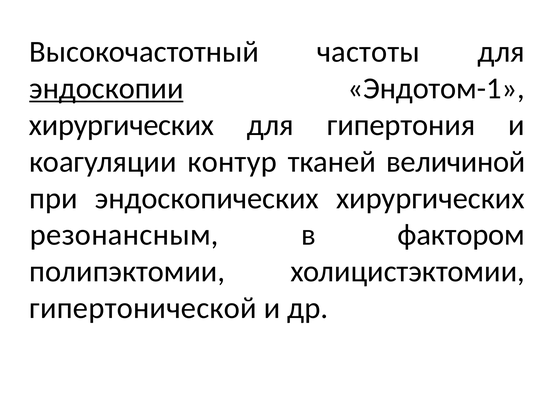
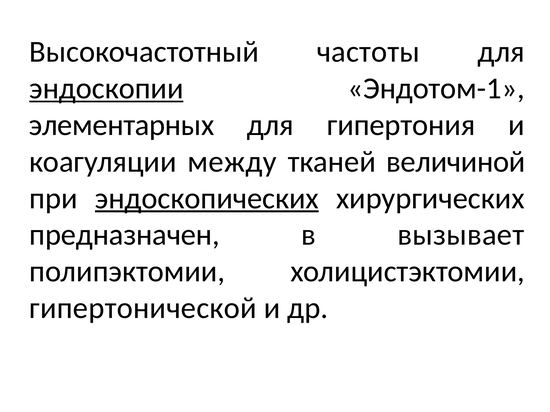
хирургических at (122, 125): хирургических -> элементарных
контур: контур -> между
эндоскопических underline: none -> present
резонансным: резонансным -> предназначен
фактором: фактором -> вызывает
